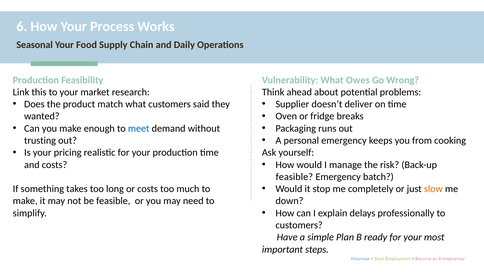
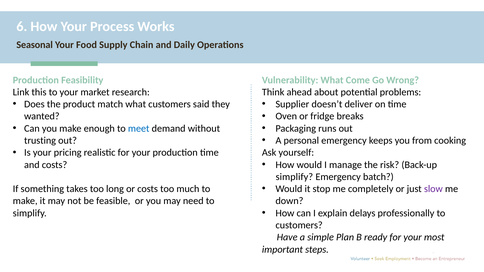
Owes: Owes -> Come
feasible at (294, 177): feasible -> simplify
slow colour: orange -> purple
